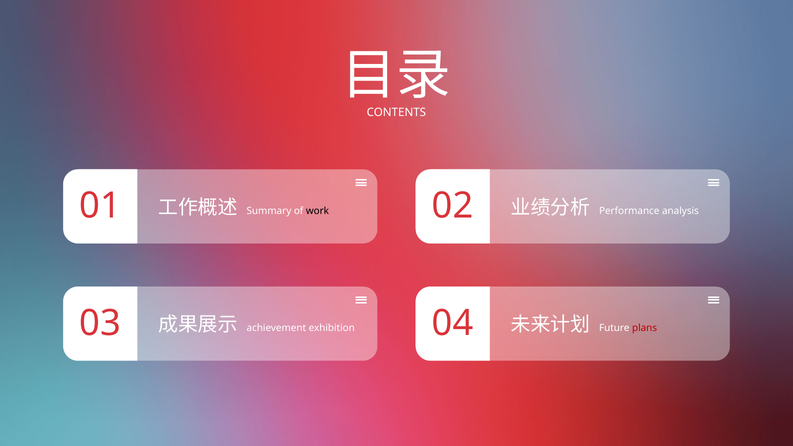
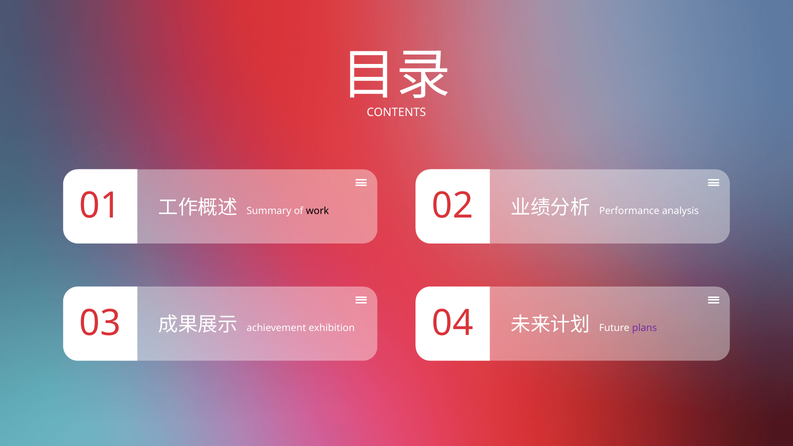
plans colour: red -> purple
